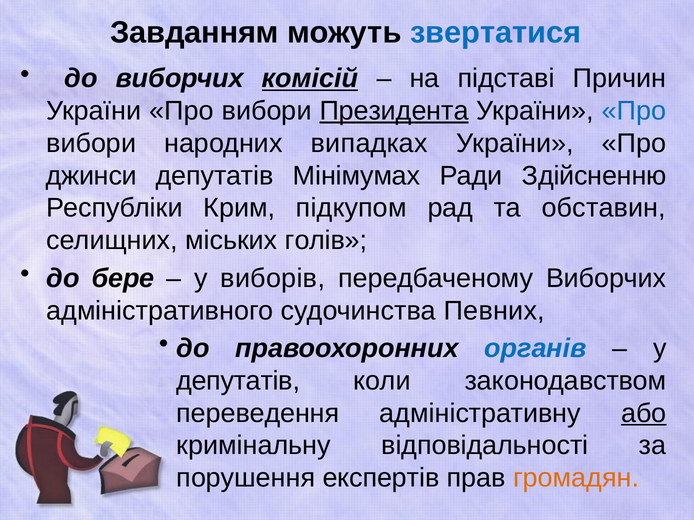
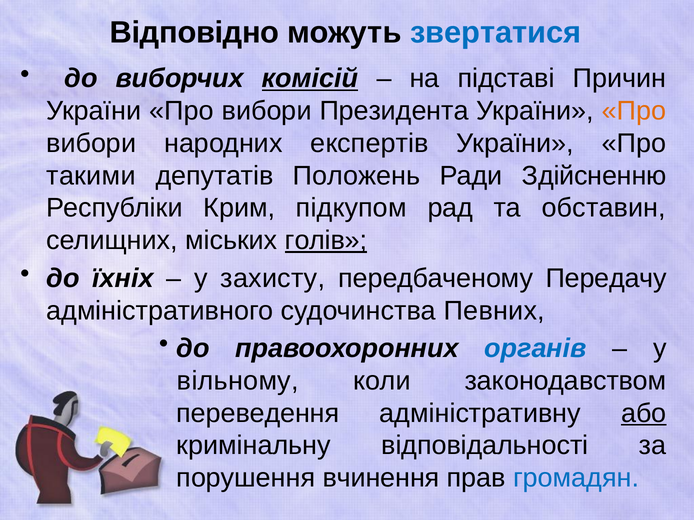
Завданням: Завданням -> Відповідно
Президента underline: present -> none
Про at (634, 111) colour: blue -> orange
випадках: випадках -> експертів
джинси: джинси -> такими
Мінімумах: Мінімумах -> Положень
голів underline: none -> present
бере: бере -> їхніх
виборів: виборів -> захисту
передбаченому Виборчих: Виборчих -> Передачу
депутатів at (238, 381): депутатів -> вільному
експертів: експертів -> вчинення
громадян colour: orange -> blue
